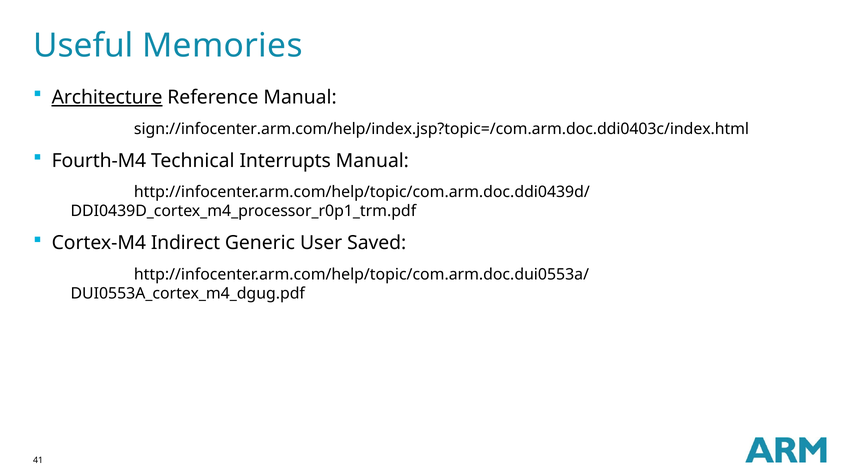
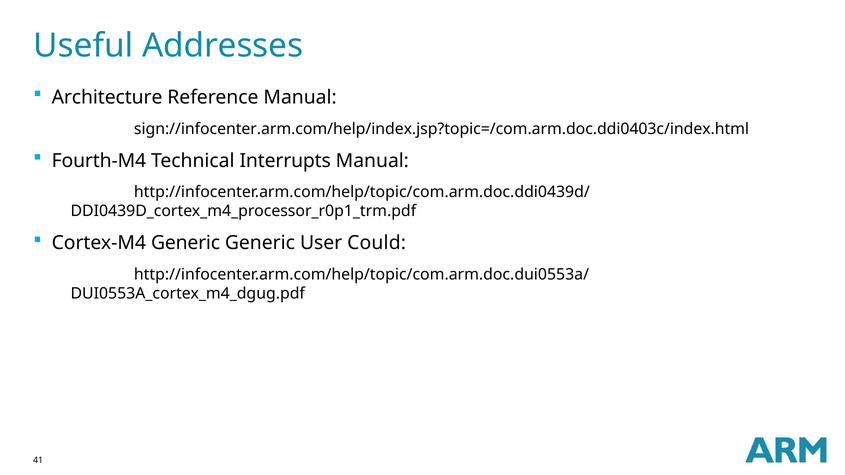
Memories: Memories -> Addresses
Architecture underline: present -> none
Cortex-M4 Indirect: Indirect -> Generic
Saved: Saved -> Could
